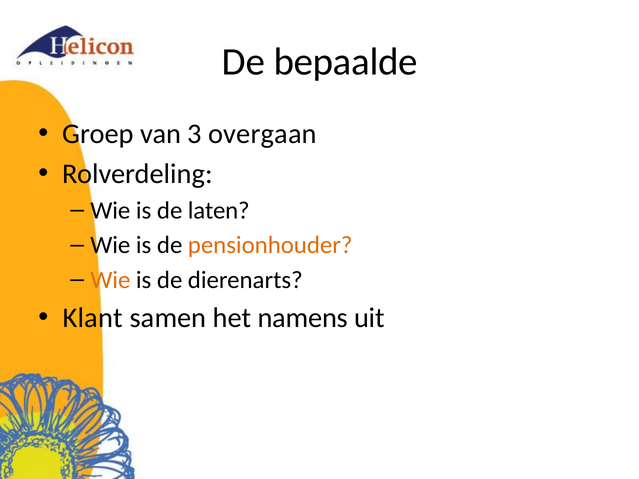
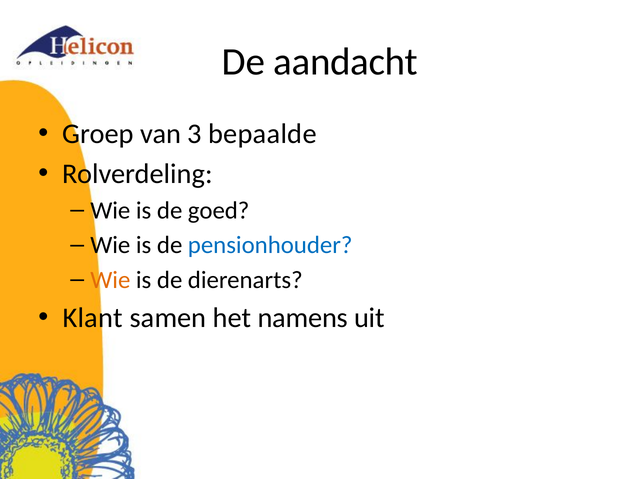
bepaalde: bepaalde -> aandacht
overgaan: overgaan -> bepaalde
laten: laten -> goed
pensionhouder colour: orange -> blue
